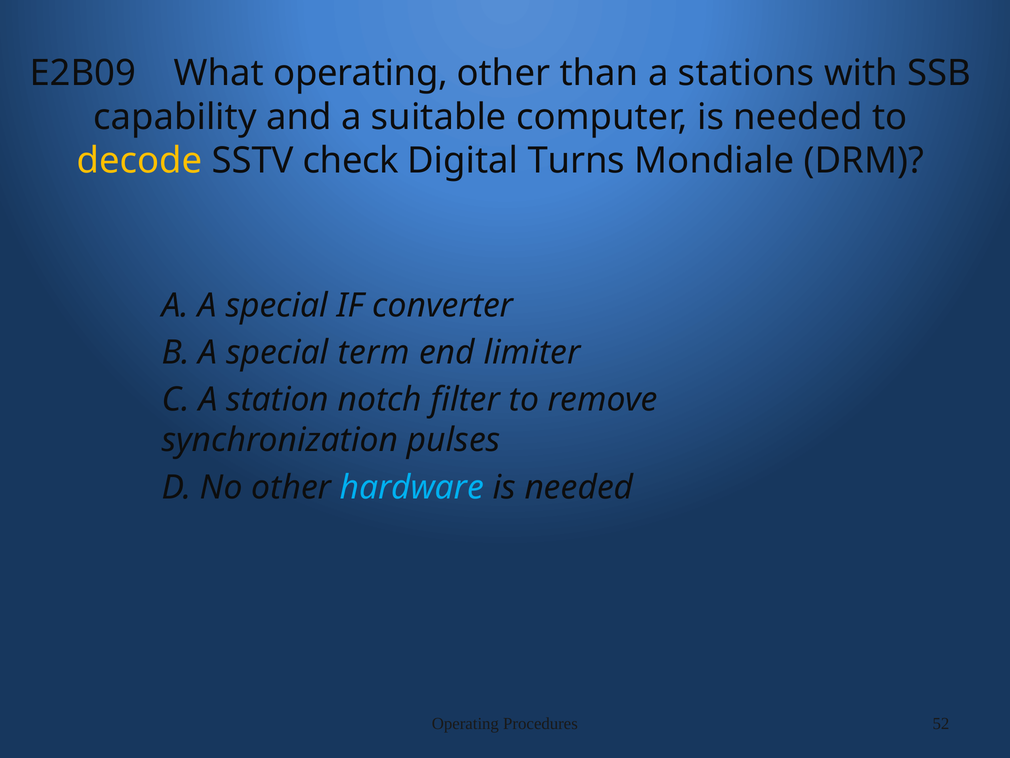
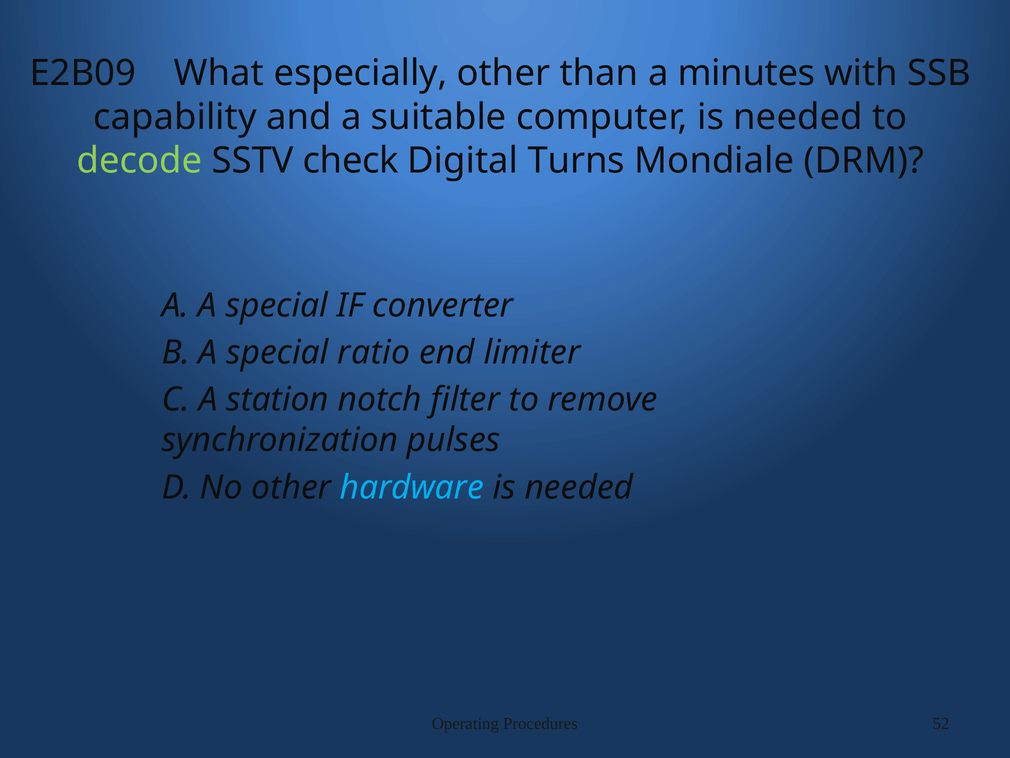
What operating: operating -> especially
stations: stations -> minutes
decode colour: yellow -> light green
term: term -> ratio
